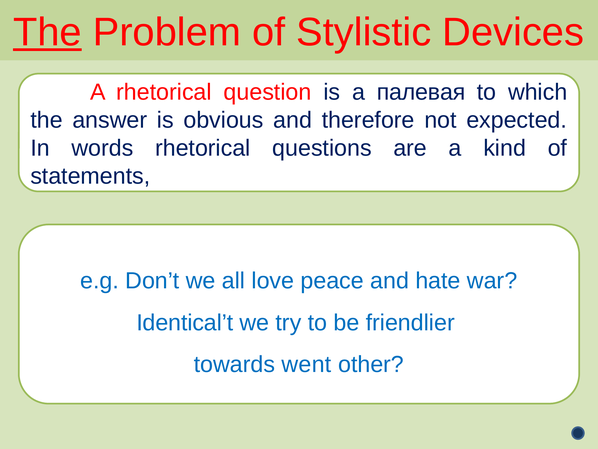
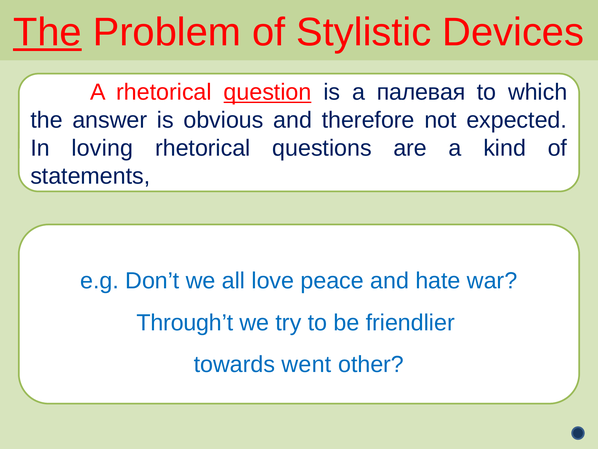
question underline: none -> present
words: words -> loving
Identical’t: Identical’t -> Through’t
